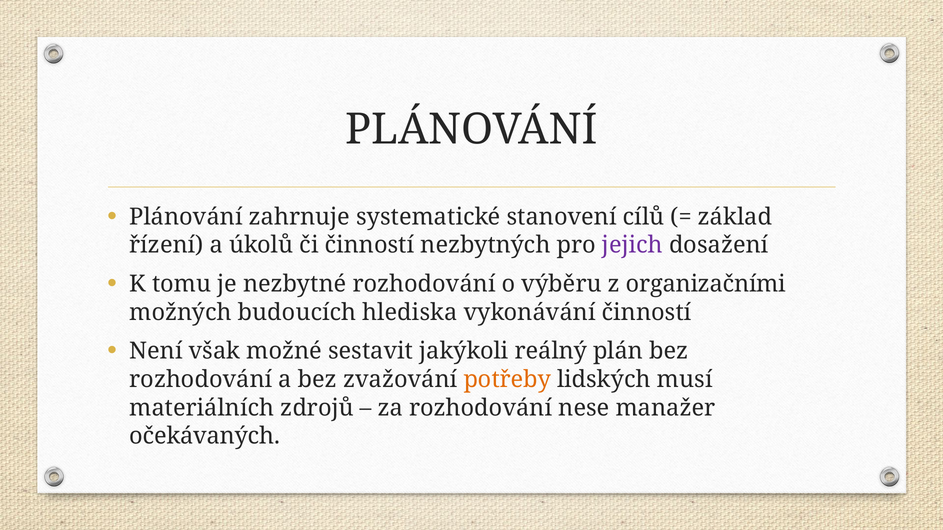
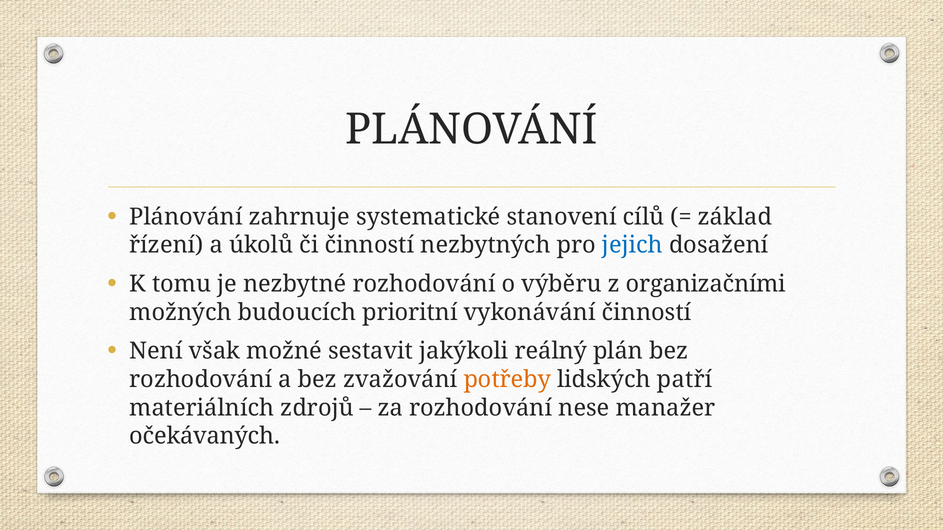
jejich colour: purple -> blue
hlediska: hlediska -> prioritní
musí: musí -> patří
